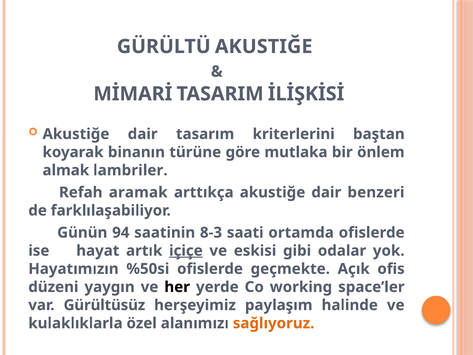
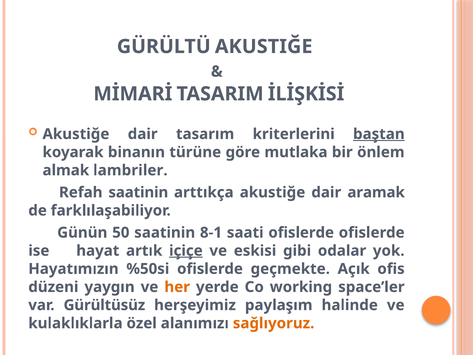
baştan underline: none -> present
Refah aramak: aramak -> saatinin
benzeri: benzeri -> aramak
94: 94 -> 50
8-3: 8-3 -> 8-1
saati ortamda: ortamda -> ofislerde
her colour: black -> orange
